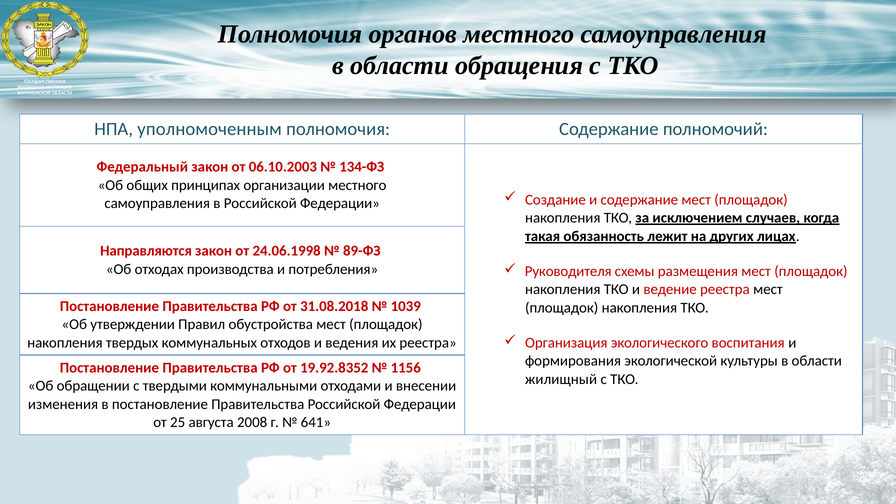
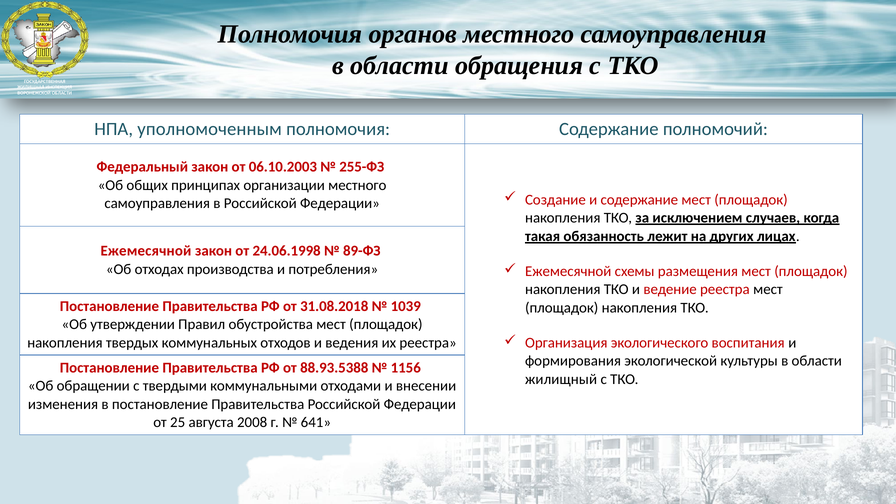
134-ФЗ: 134-ФЗ -> 255-ФЗ
Направляются at (146, 251): Направляются -> Ежемесячной
Руководителя at (568, 271): Руководителя -> Ежемесячной
19.92.8352: 19.92.8352 -> 88.93.5388
